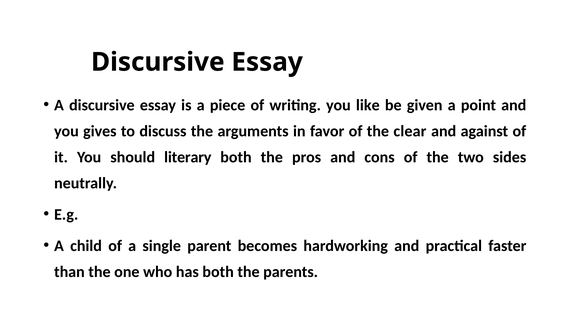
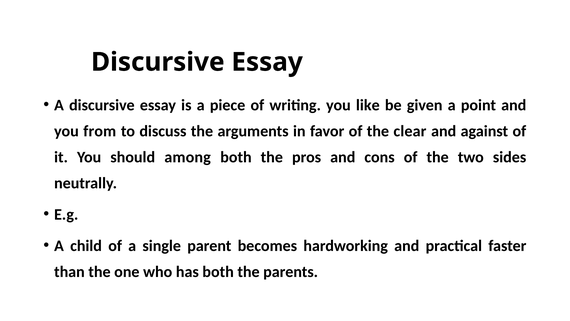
gives: gives -> from
literary: literary -> among
